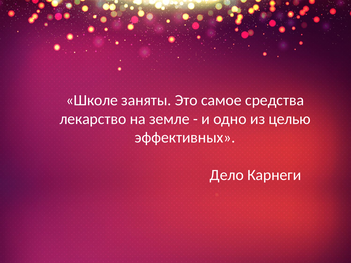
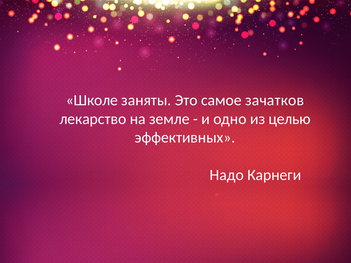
средства: средства -> зачатков
Дело: Дело -> Надо
